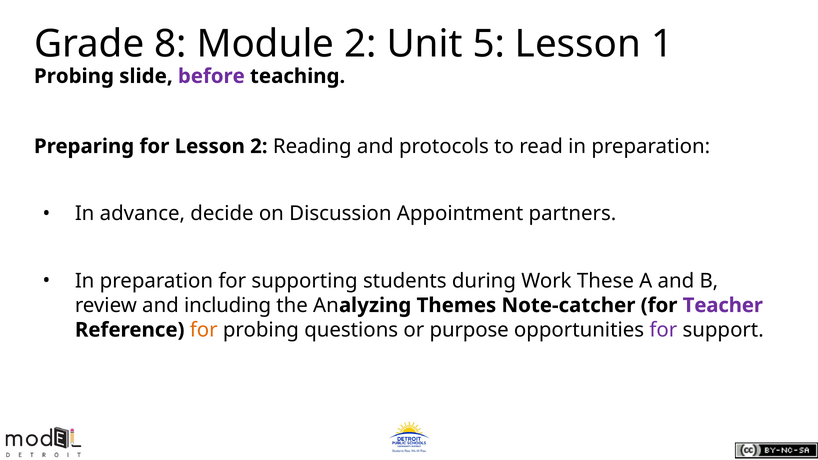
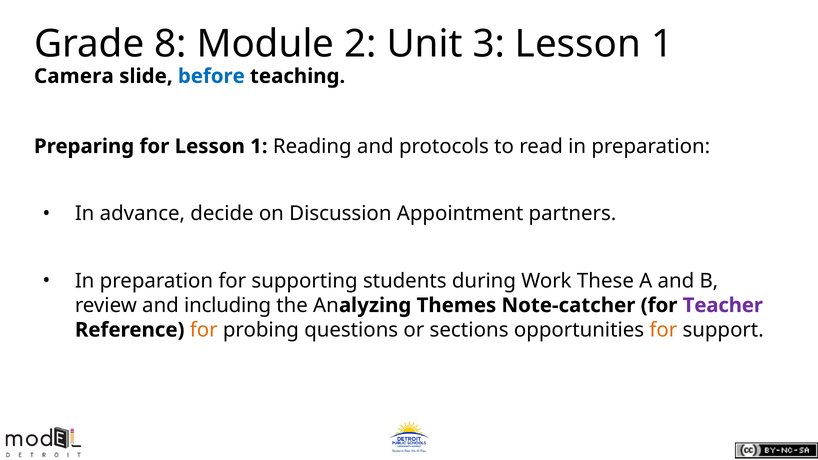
5: 5 -> 3
Probing at (74, 76): Probing -> Camera
before colour: purple -> blue
for Lesson 2: 2 -> 1
purpose: purpose -> sections
for at (663, 330) colour: purple -> orange
